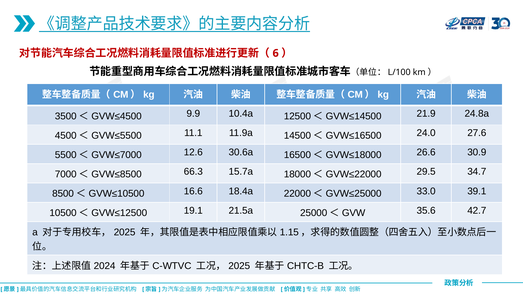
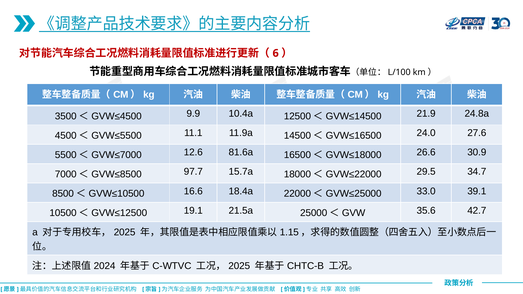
30.6a: 30.6a -> 81.6a
66.3: 66.3 -> 97.7
